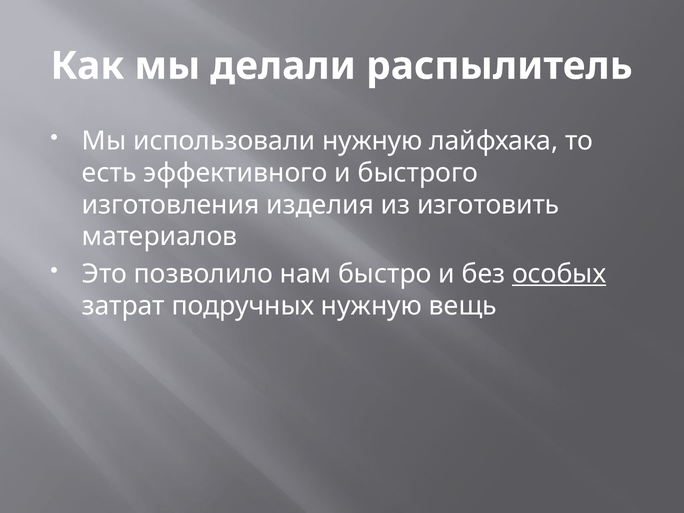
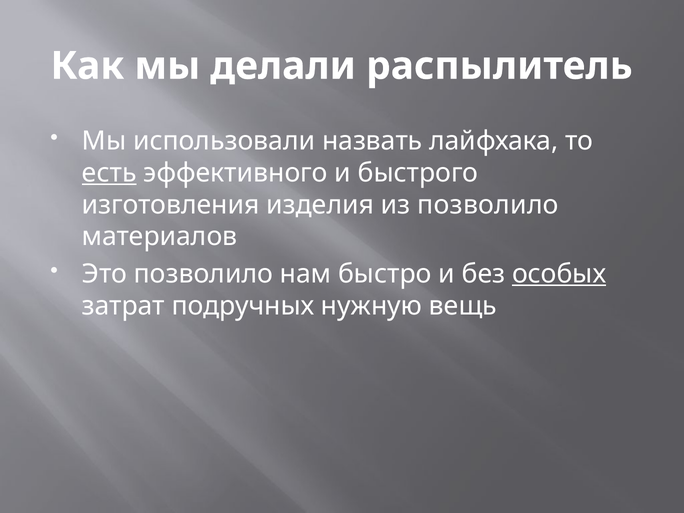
использовали нужную: нужную -> назвать
есть underline: none -> present
из изготовить: изготовить -> позволило
